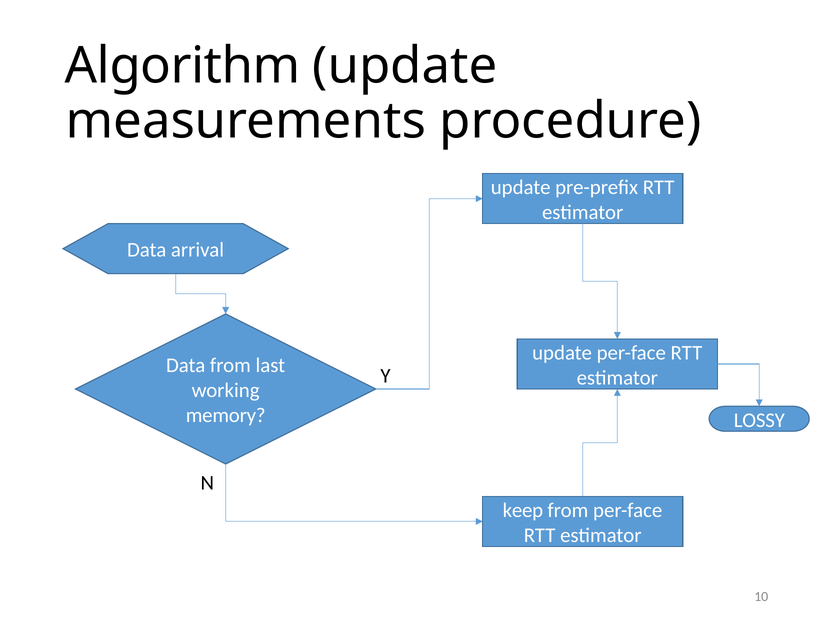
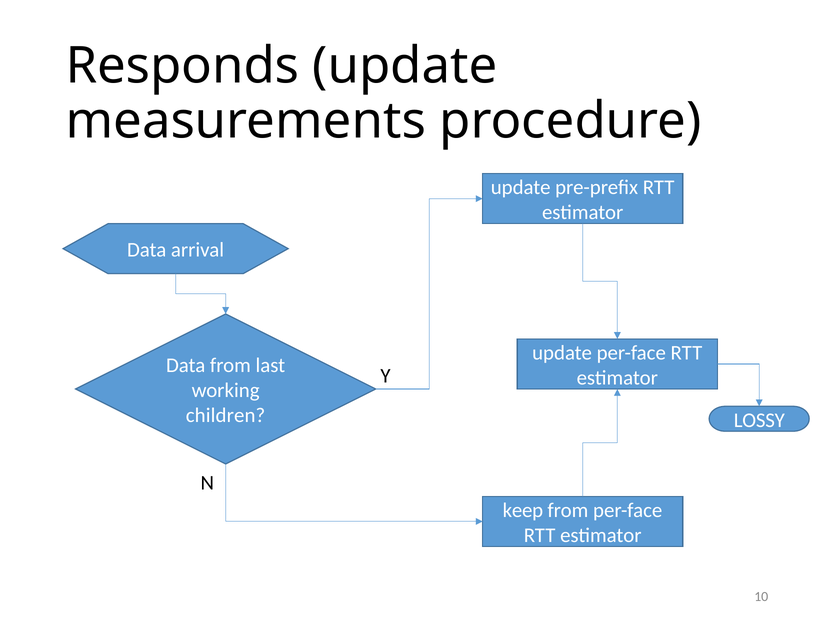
Algorithm: Algorithm -> Responds
memory: memory -> children
